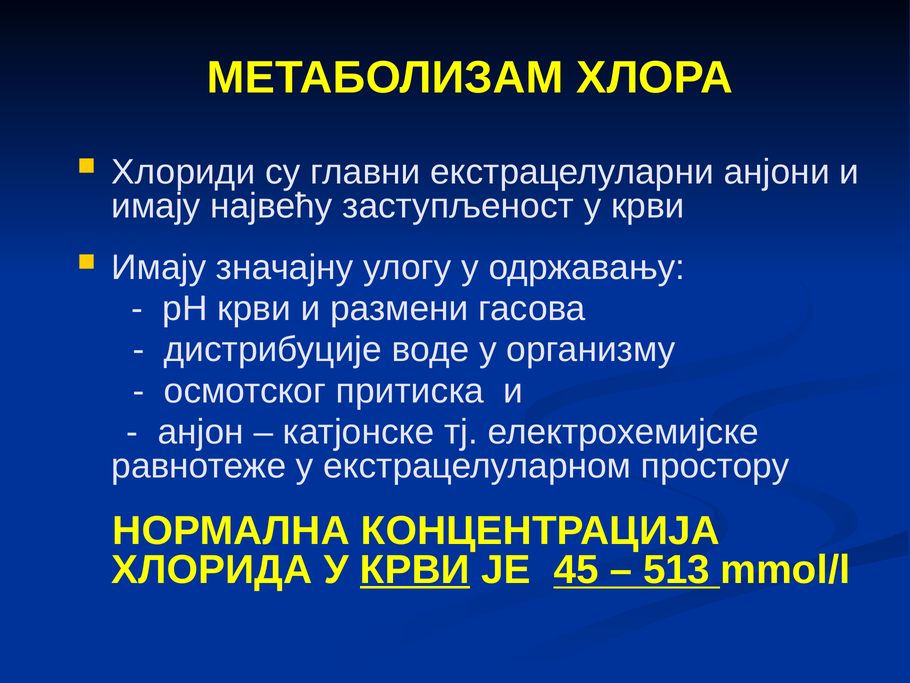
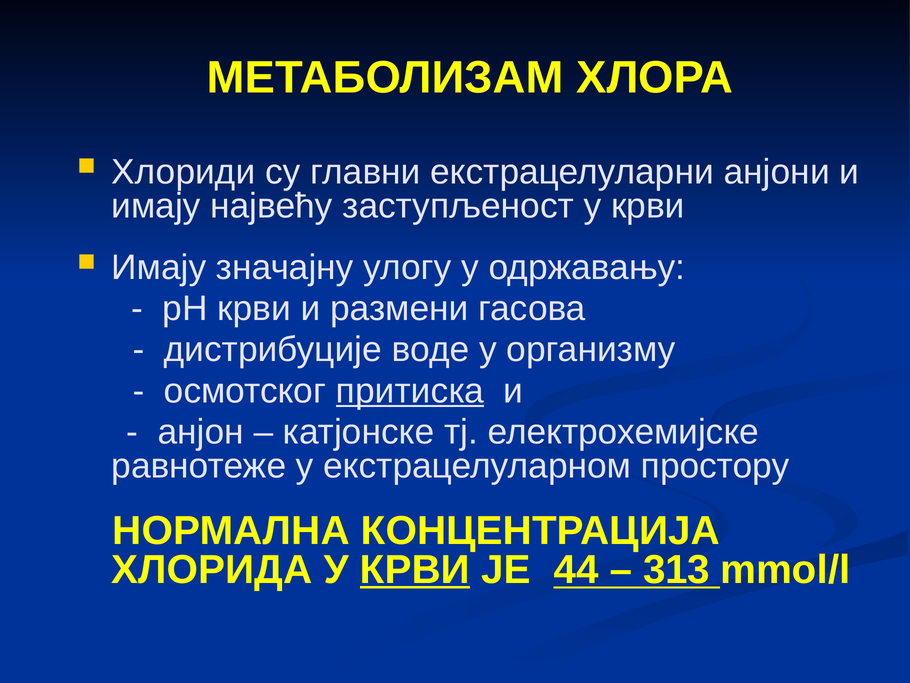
притиска underline: none -> present
45: 45 -> 44
513: 513 -> 313
